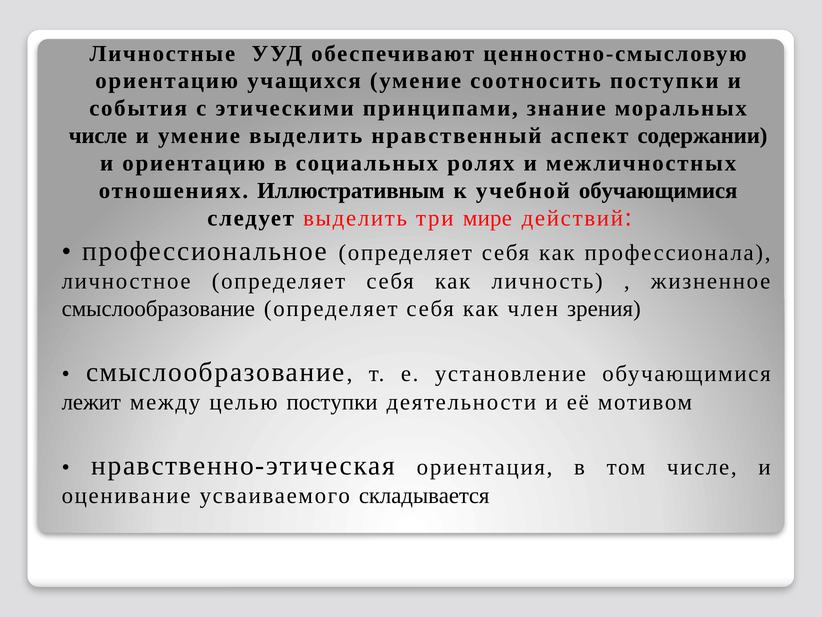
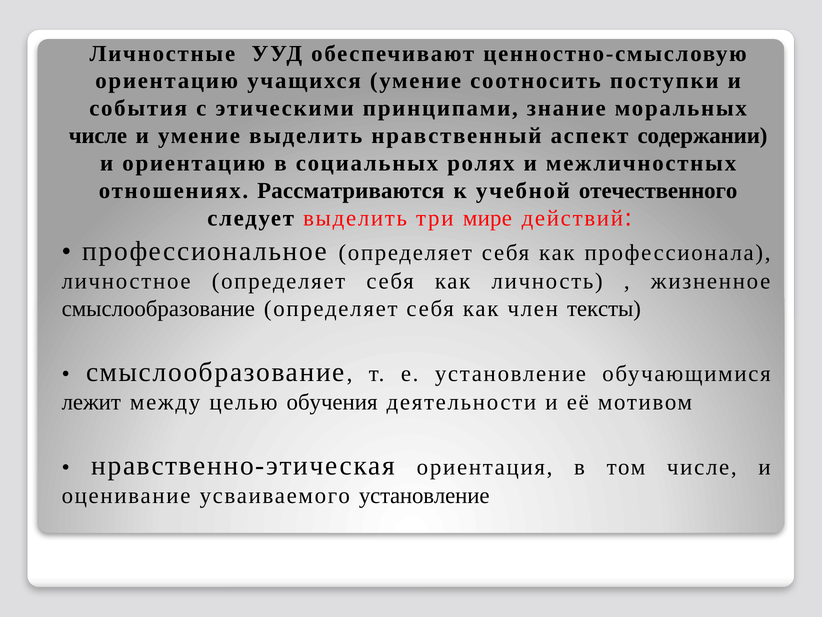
Иллюстративным: Иллюстративным -> Рассматриваются
учебной обучающимися: обучающимися -> отечественного
зрения: зрения -> тексты
целью поступки: поступки -> обучения
усваиваемого складывается: складывается -> установление
